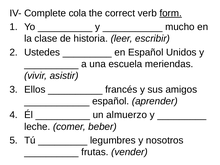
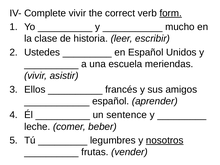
Complete cola: cola -> vivir
almuerzo: almuerzo -> sentence
nosotros underline: none -> present
